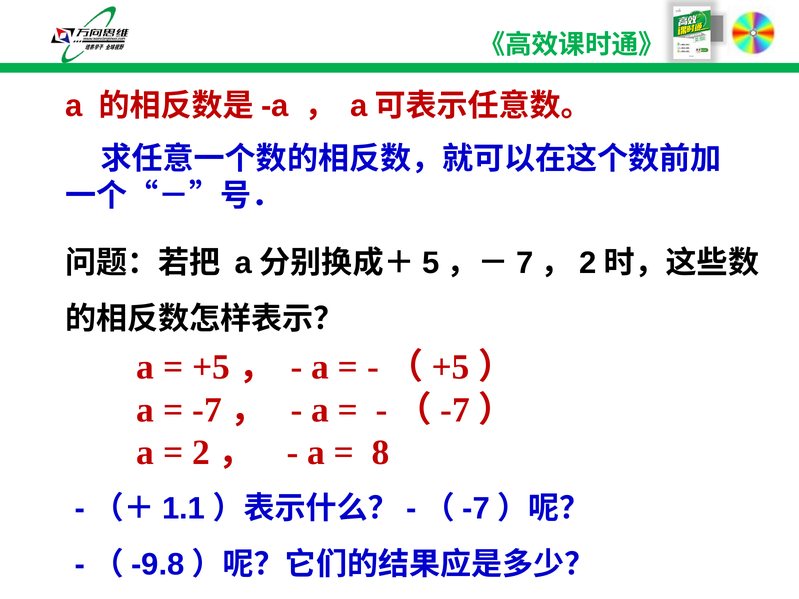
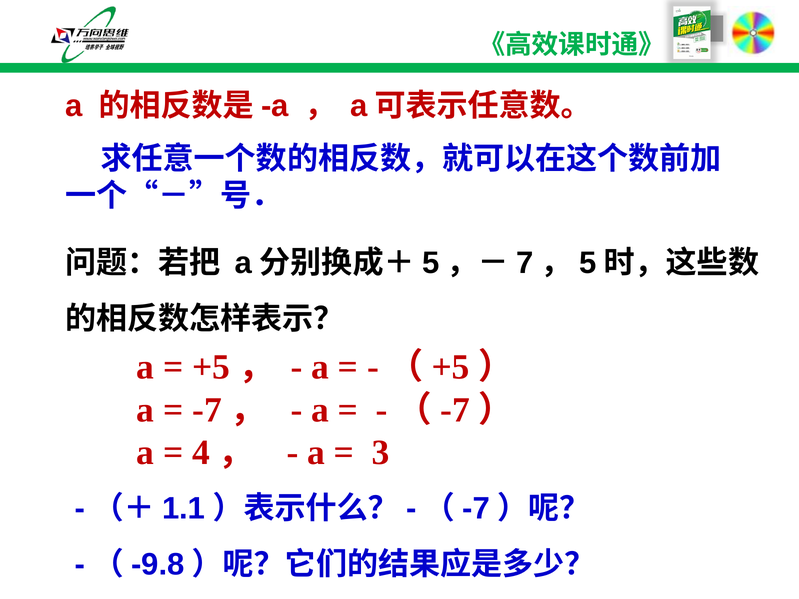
2 at (588, 263): 2 -> 5
2 at (201, 453): 2 -> 4
8: 8 -> 3
